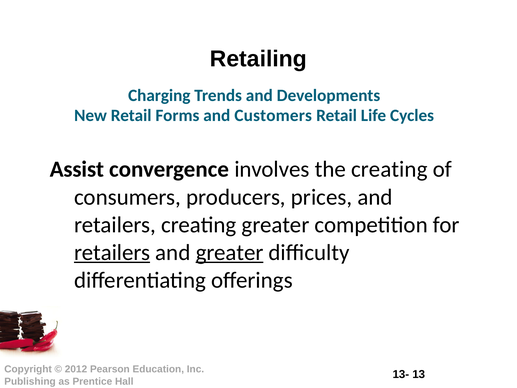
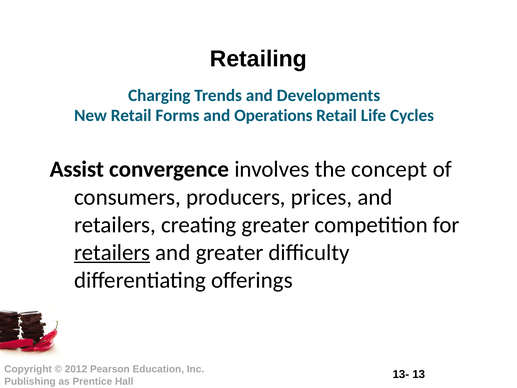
Customers: Customers -> Operations
the creating: creating -> concept
greater at (230, 252) underline: present -> none
